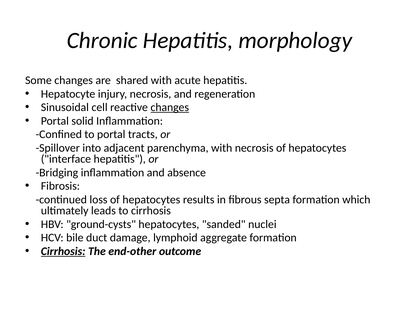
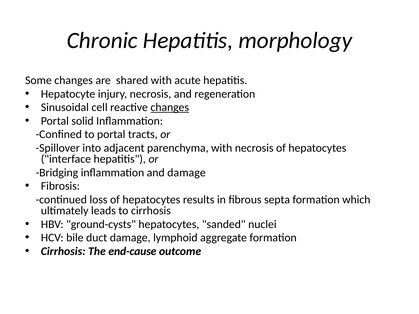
and absence: absence -> damage
Cirrhosis at (63, 251) underline: present -> none
end-other: end-other -> end-cause
